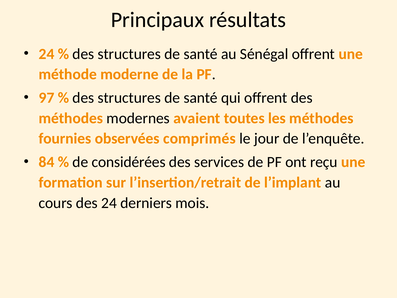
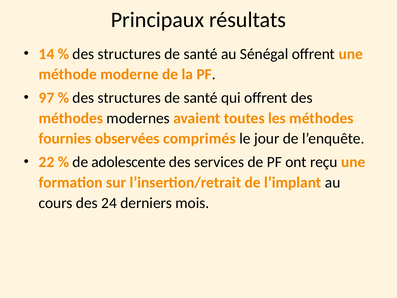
24 at (47, 54): 24 -> 14
84: 84 -> 22
considérées: considérées -> adolescente
